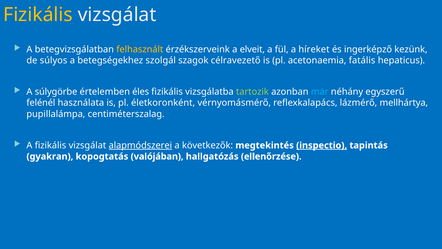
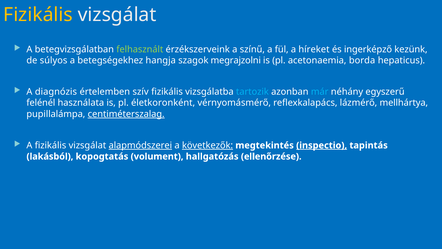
felhasznált colour: yellow -> light green
elveit: elveit -> színű
szolgál: szolgál -> hangja
célravezető: célravezető -> megrajzolni
fatális: fatális -> borda
súlygörbe: súlygörbe -> diagnózis
éles: éles -> szív
tartozik colour: light green -> light blue
centiméterszalag underline: none -> present
következők underline: none -> present
gyakran: gyakran -> lakásból
valójában: valójában -> volument
